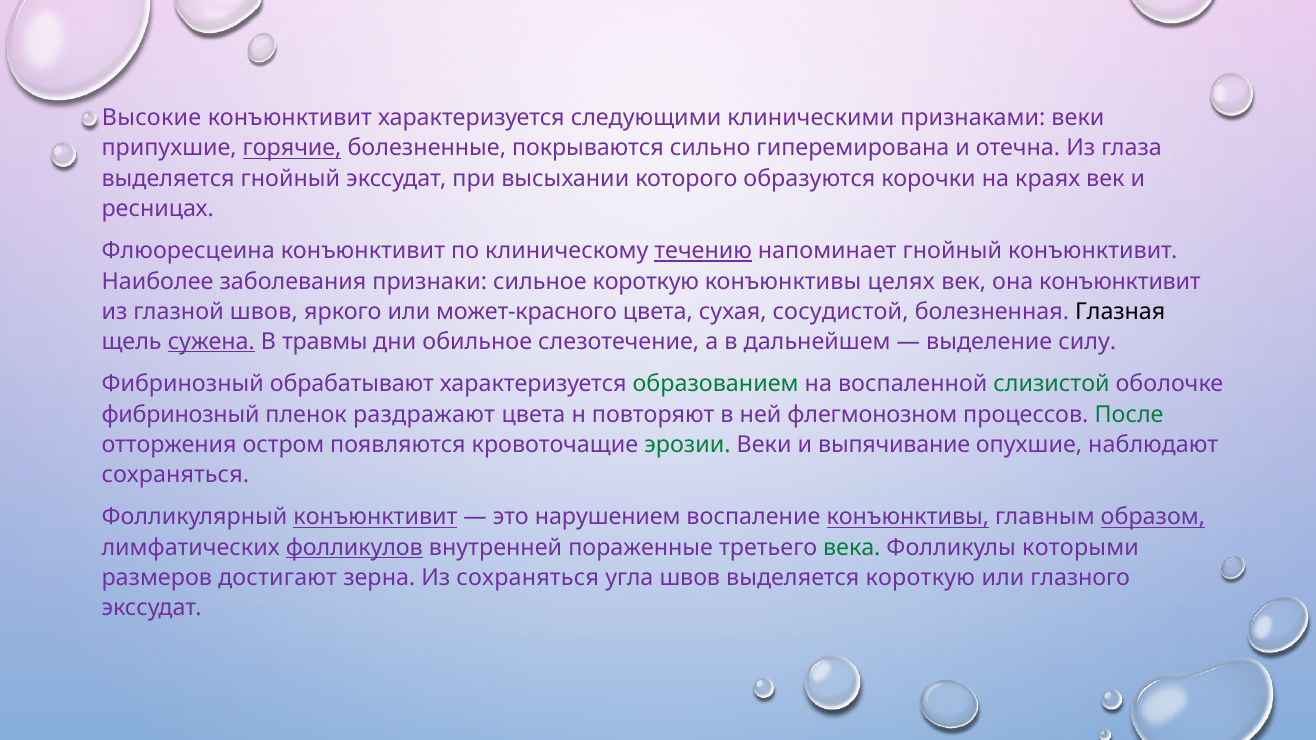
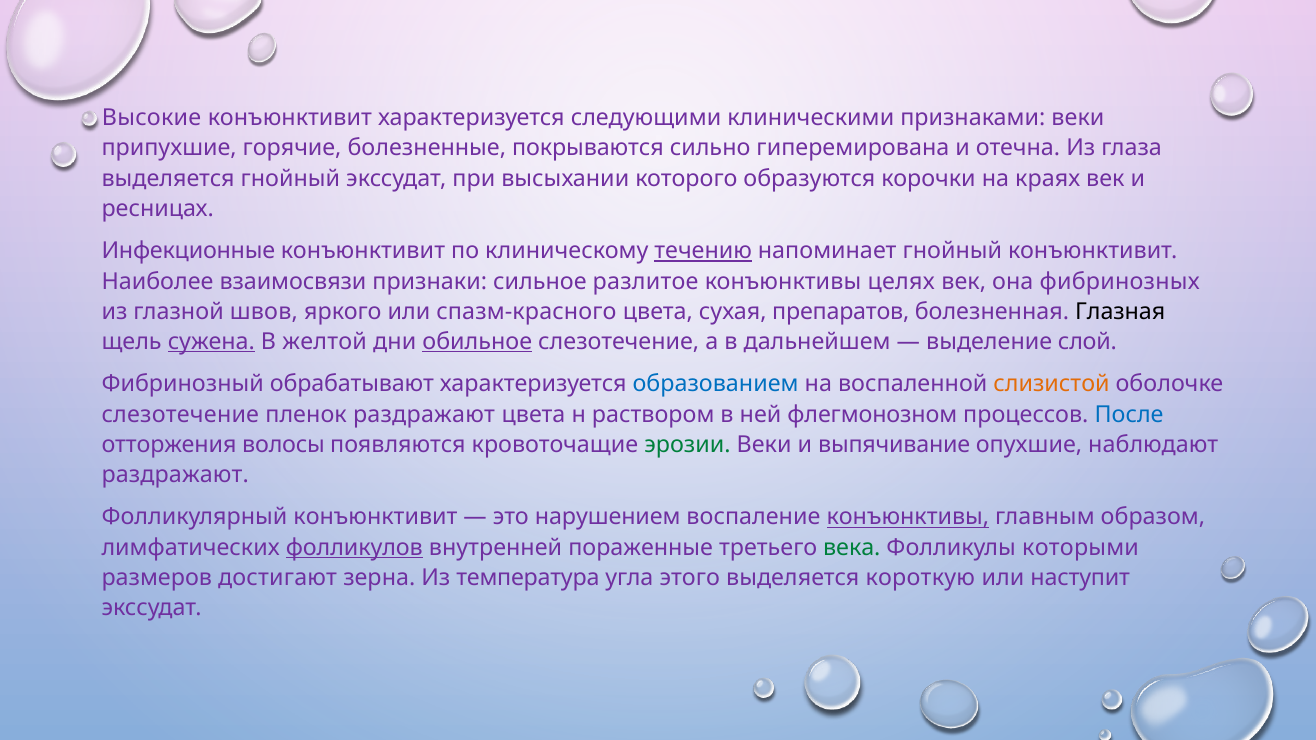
горячие underline: present -> none
Флюоресцеина: Флюоресцеина -> Инфекционные
заболевания: заболевания -> взаимосвязи
сильное короткую: короткую -> разлитое
она конъюнктивит: конъюнктивит -> фибринозных
может-красного: может-красного -> спазм-красного
сосудистой: сосудистой -> препаратов
травмы: травмы -> желтой
обильное underline: none -> present
силу: силу -> слой
образованием colour: green -> blue
слизистой colour: green -> orange
фибринозный at (181, 414): фибринозный -> слезотечение
повторяют: повторяют -> раствором
После colour: green -> blue
остром: остром -> волосы
сохраняться at (175, 475): сохраняться -> раздражают
конъюнктивит at (375, 517) underline: present -> none
образом underline: present -> none
Из сохраняться: сохраняться -> температура
угла швов: швов -> этого
глазного: глазного -> наступит
